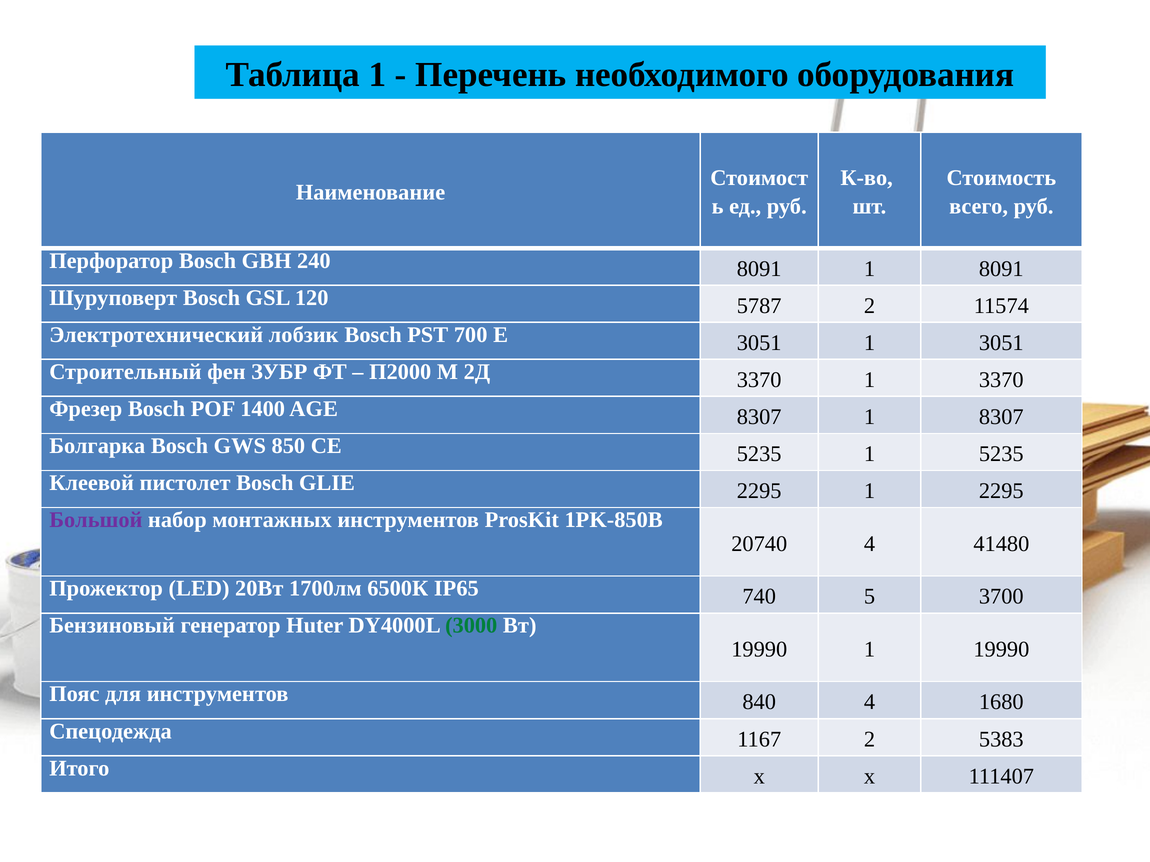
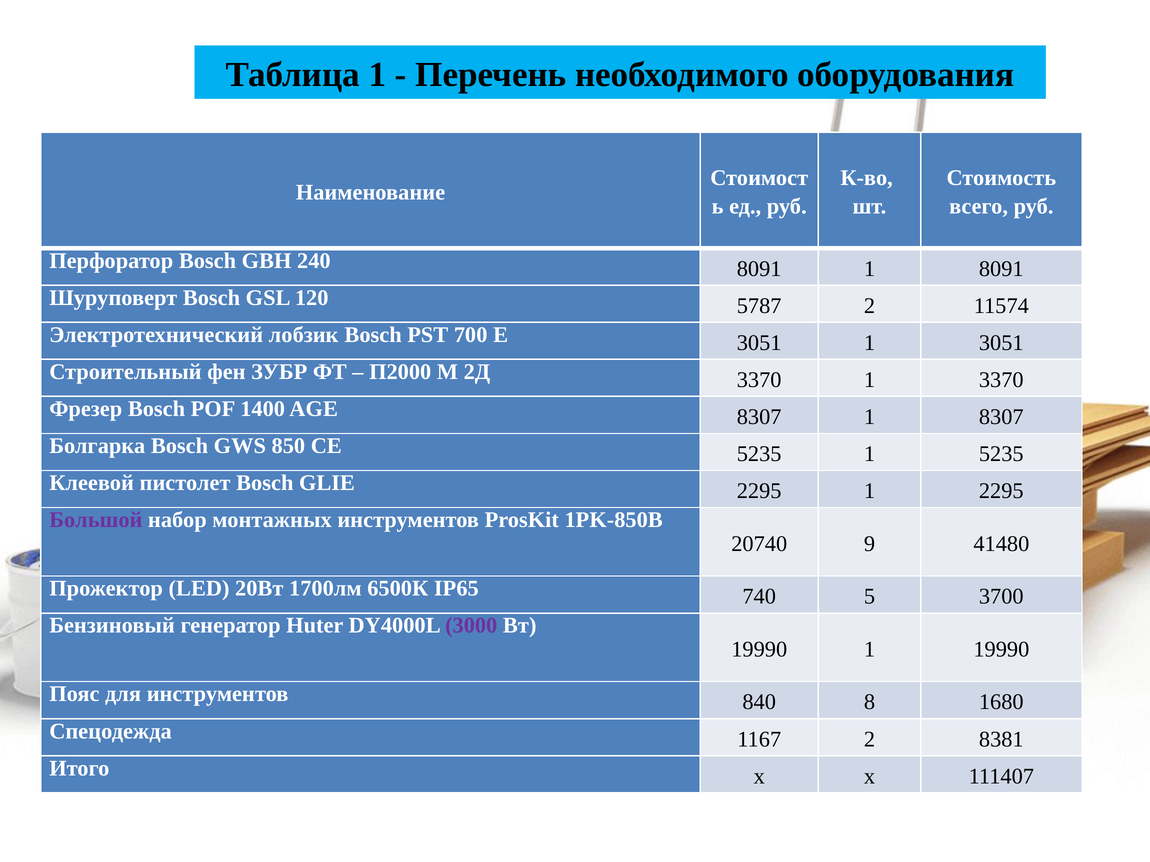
20740 4: 4 -> 9
3000 colour: green -> purple
840 4: 4 -> 8
5383: 5383 -> 8381
